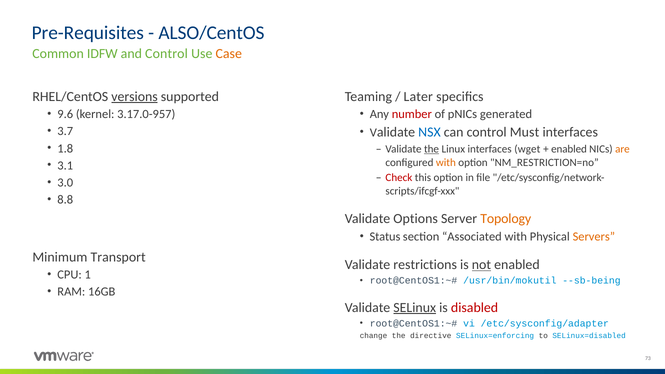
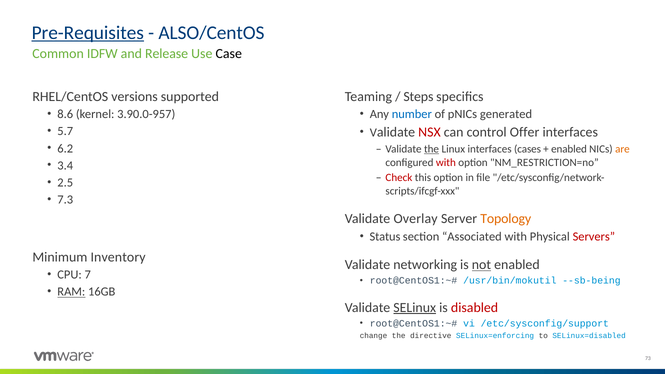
Pre-Requisites underline: none -> present
and Control: Control -> Release
Case colour: orange -> black
versions underline: present -> none
Later: Later -> Steps
9.6: 9.6 -> 8.6
3.17.0-957: 3.17.0-957 -> 3.90.0-957
number colour: red -> blue
3.7: 3.7 -> 5.7
NSX colour: blue -> red
Must: Must -> Offer
1.8: 1.8 -> 6.2
wget: wget -> cases
with at (446, 163) colour: orange -> red
3.1: 3.1 -> 3.4
3.0: 3.0 -> 2.5
8.8: 8.8 -> 7.3
Options: Options -> Overlay
Servers colour: orange -> red
Transport: Transport -> Inventory
restrictions: restrictions -> networking
1: 1 -> 7
RAM underline: none -> present
/etc/sysconfig/adapter: /etc/sysconfig/adapter -> /etc/sysconfig/support
